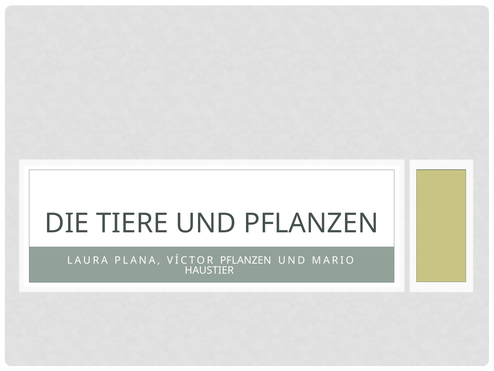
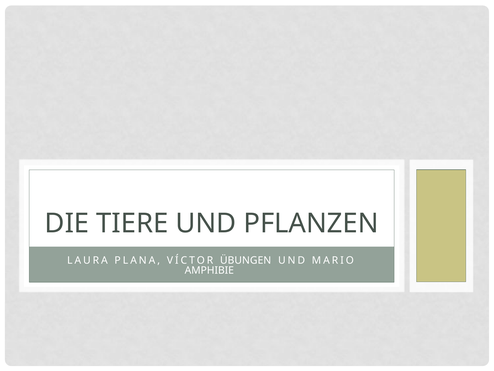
VÍCTOR PFLANZEN: PFLANZEN -> ÜBUNGEN
HAUSTIER: HAUSTIER -> AMPHIBIE
